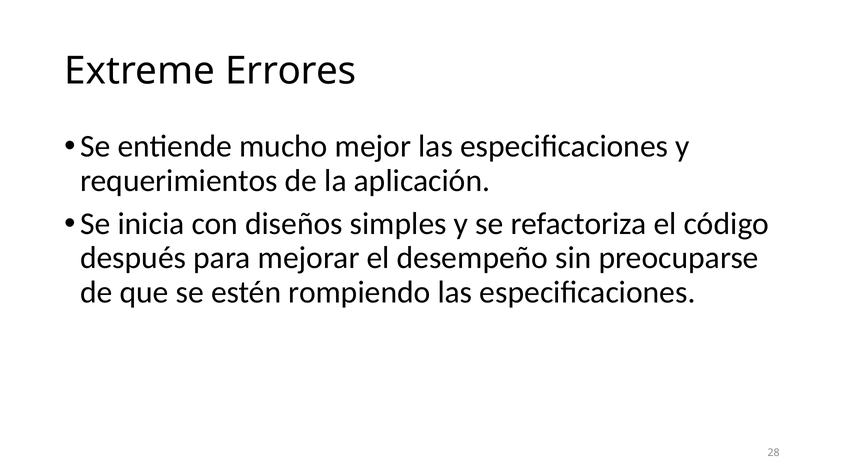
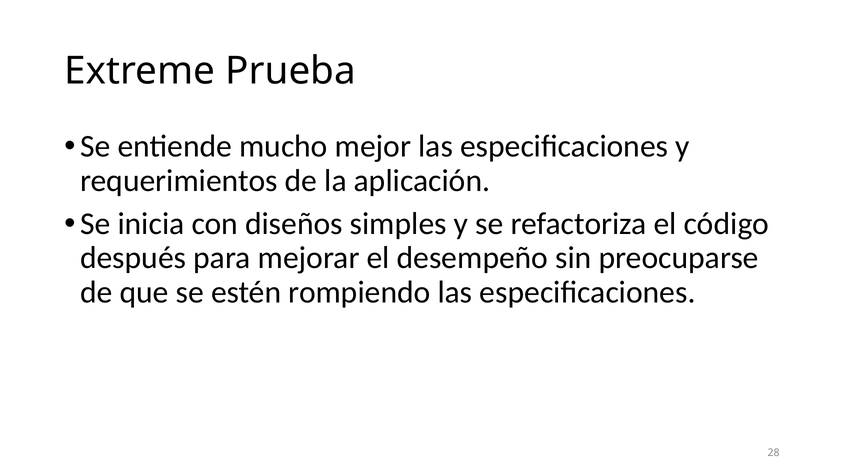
Errores: Errores -> Prueba
